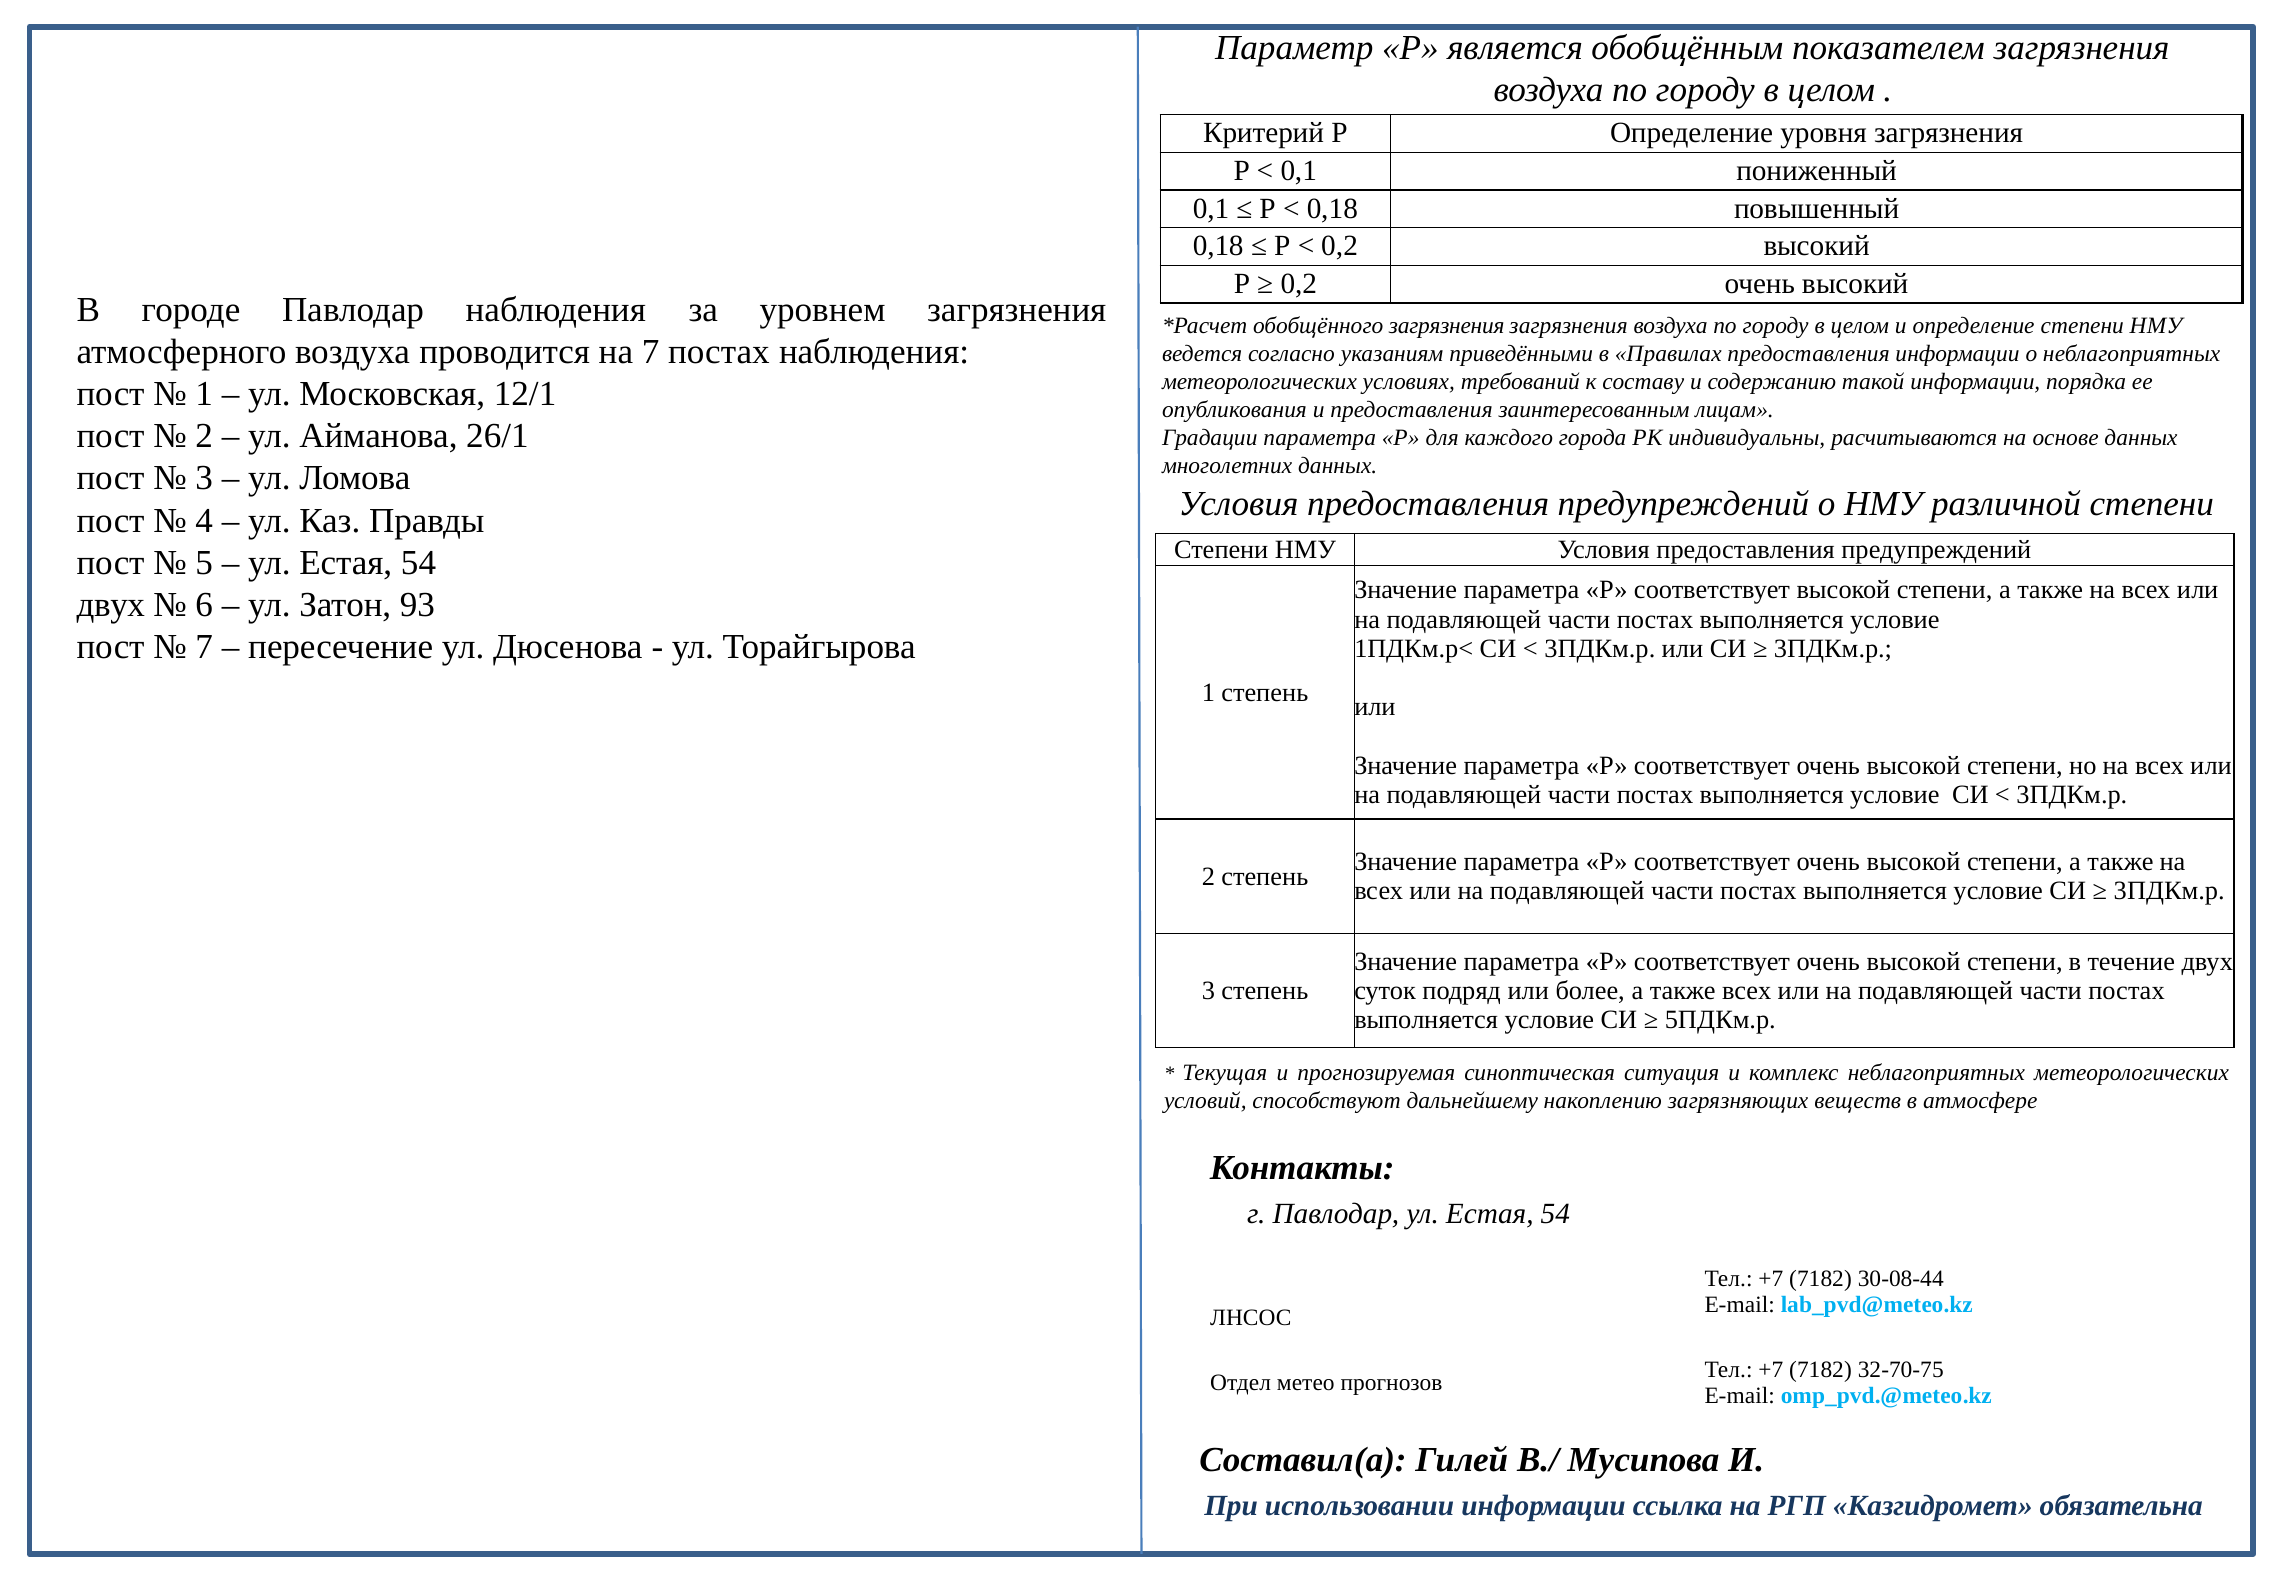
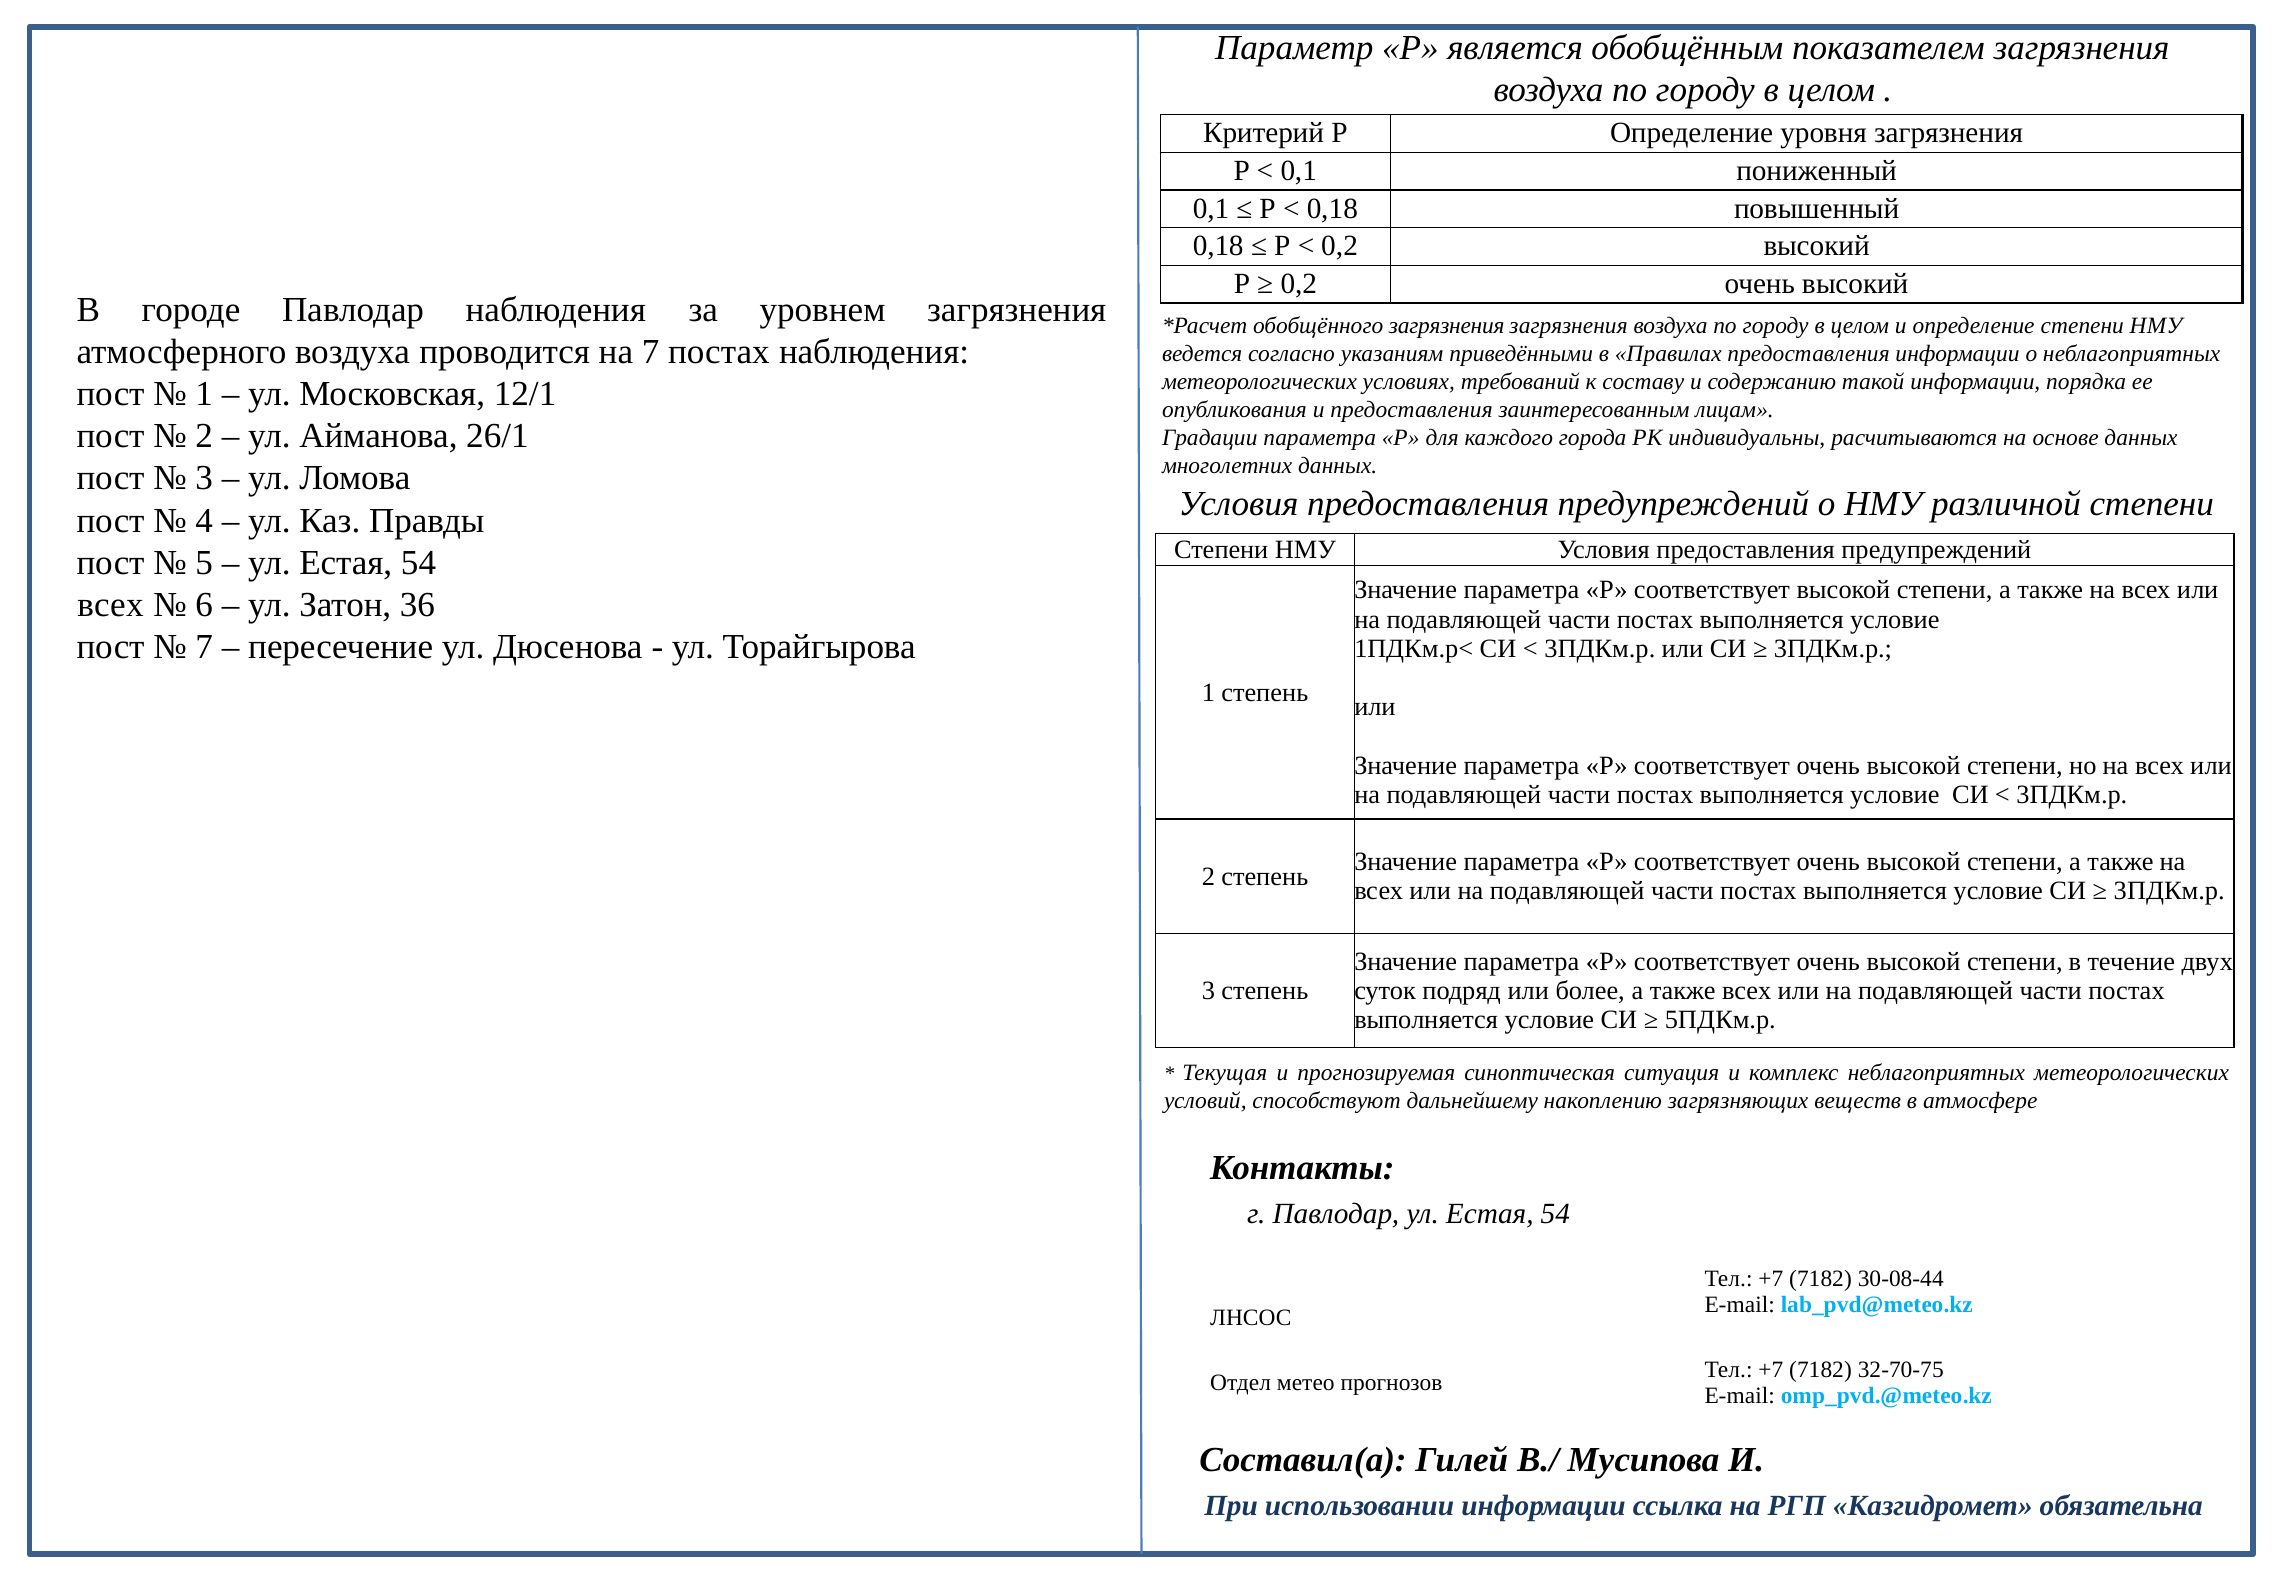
двух at (111, 605): двух -> всех
93: 93 -> 36
